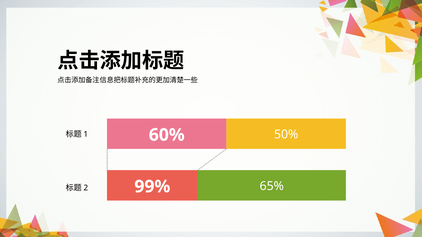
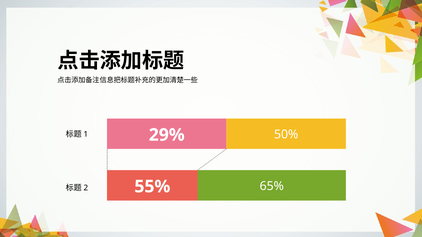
60%: 60% -> 29%
99%: 99% -> 55%
